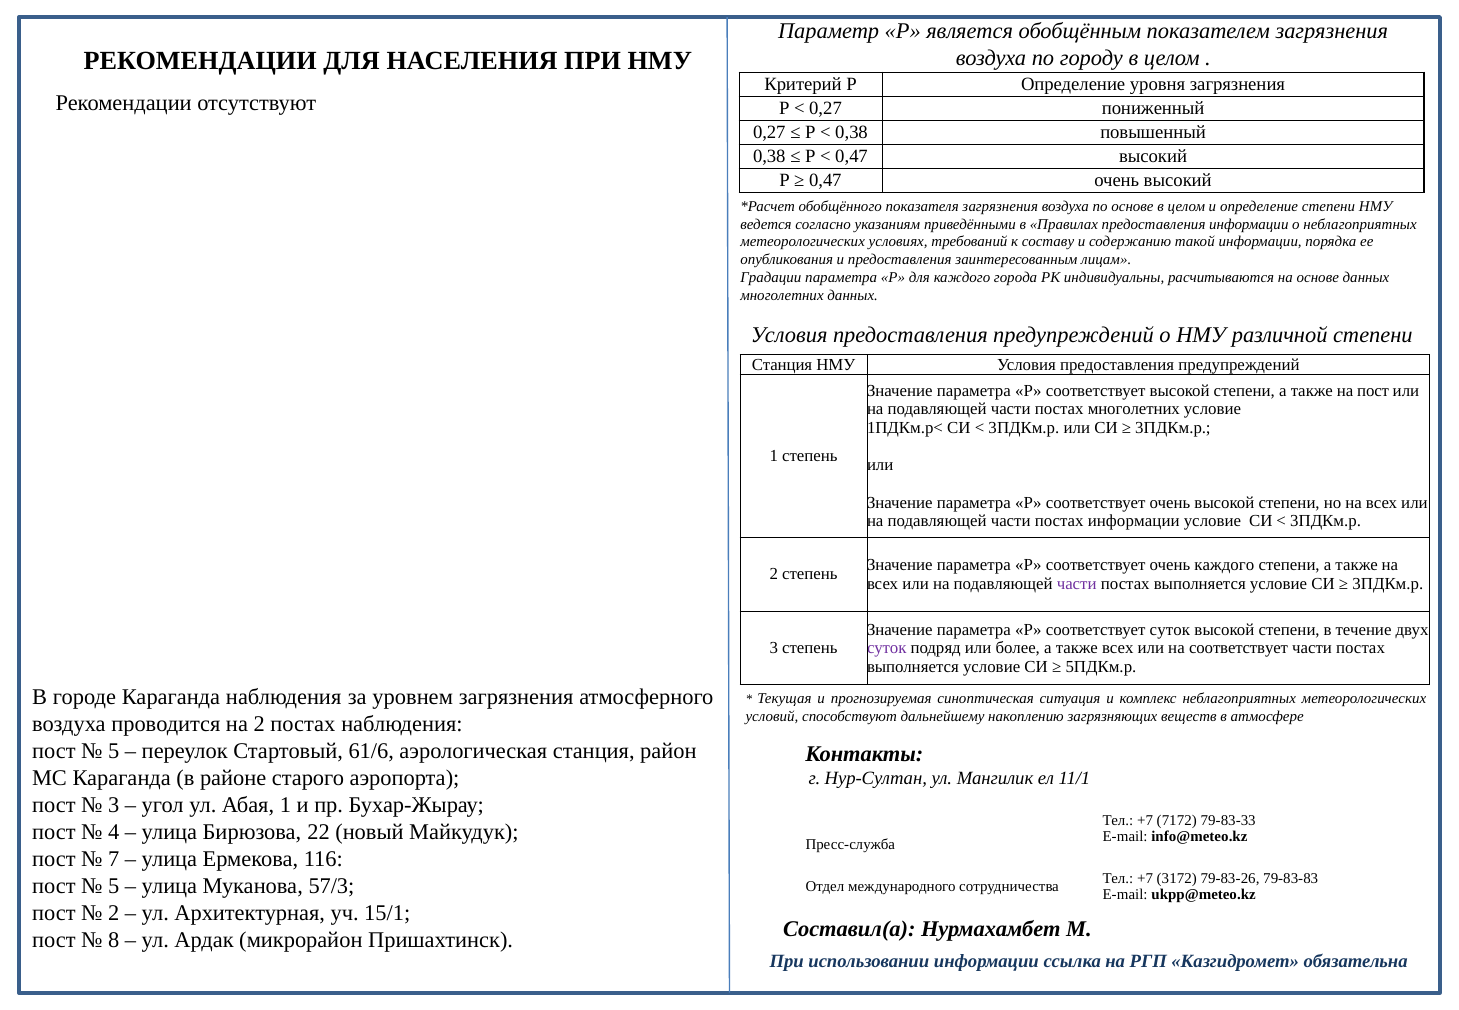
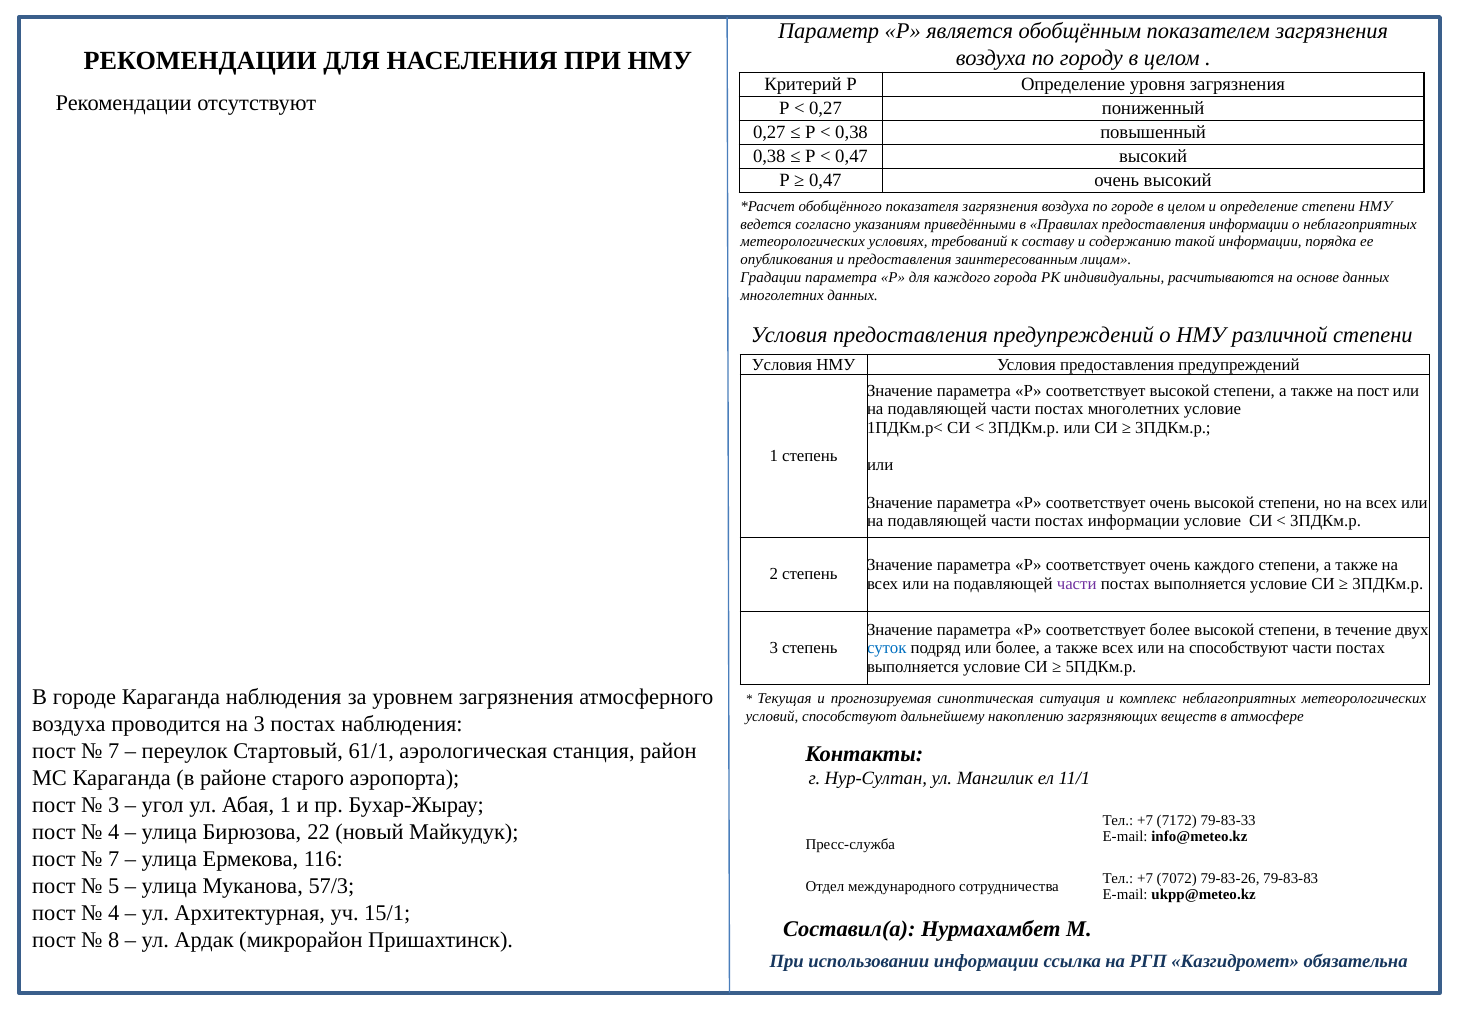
по основе: основе -> городе
Станция at (782, 365): Станция -> Условия
соответствует суток: суток -> более
суток at (887, 648) colour: purple -> blue
на соответствует: соответствует -> способствуют
на 2: 2 -> 3
5 at (114, 751): 5 -> 7
61/6: 61/6 -> 61/1
3172: 3172 -> 7072
2 at (114, 913): 2 -> 4
